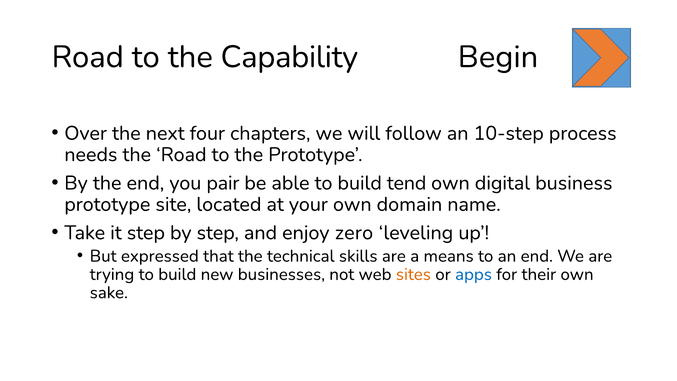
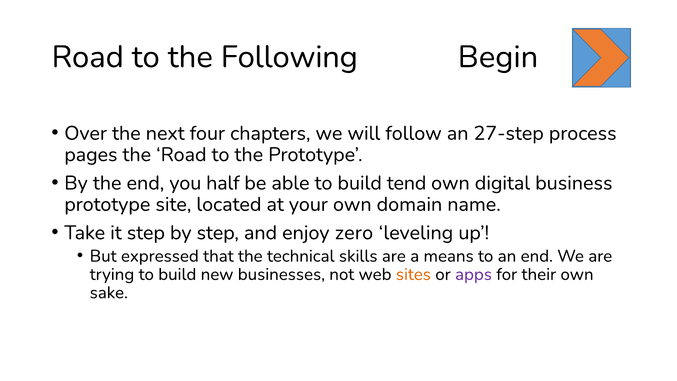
Capability: Capability -> Following
10-step: 10-step -> 27-step
needs: needs -> pages
pair: pair -> half
apps colour: blue -> purple
